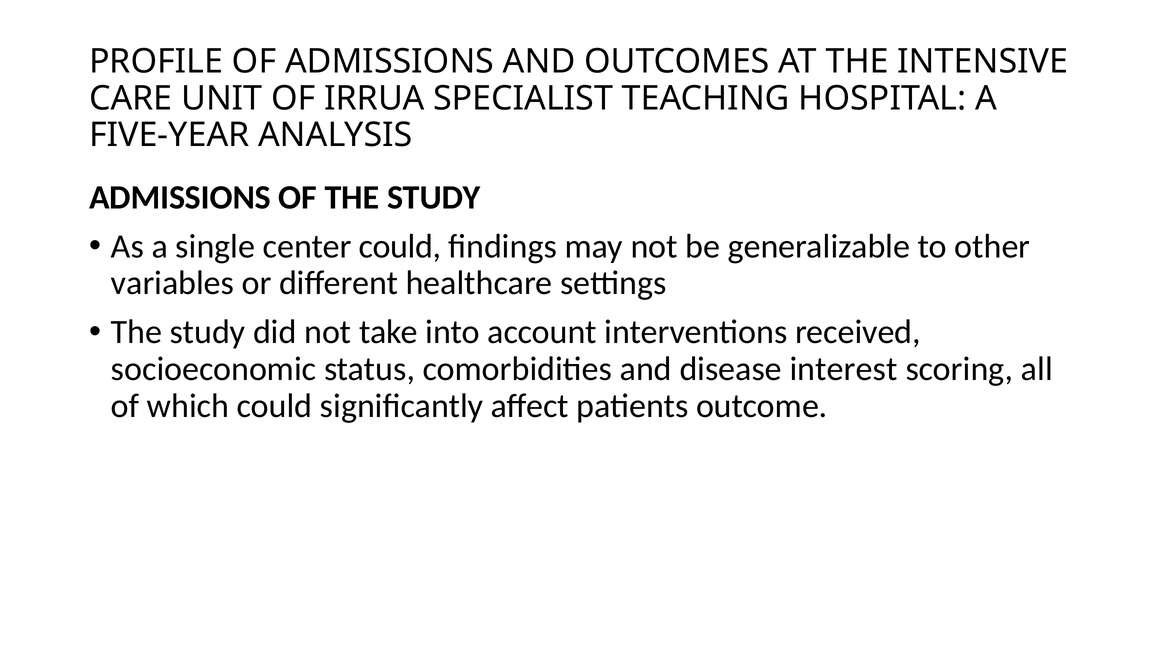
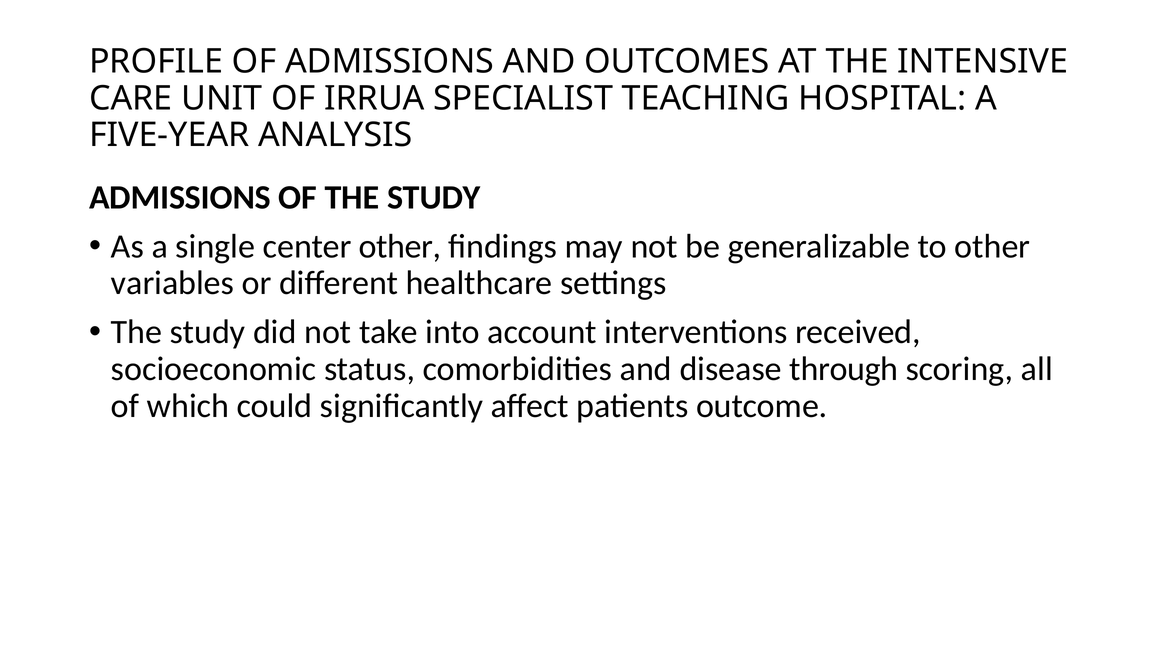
center could: could -> other
interest: interest -> through
